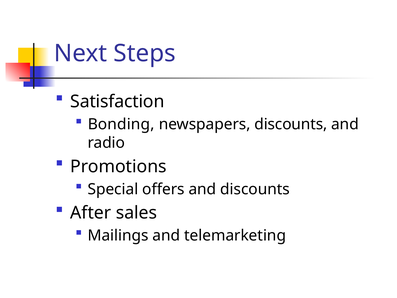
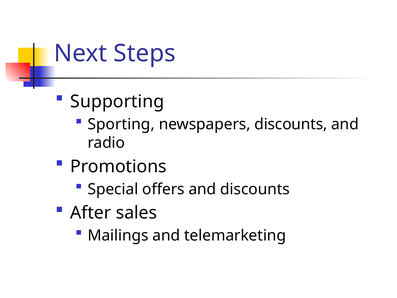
Satisfaction: Satisfaction -> Supporting
Bonding: Bonding -> Sporting
